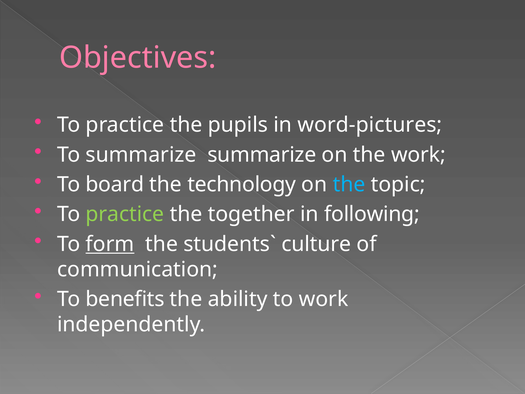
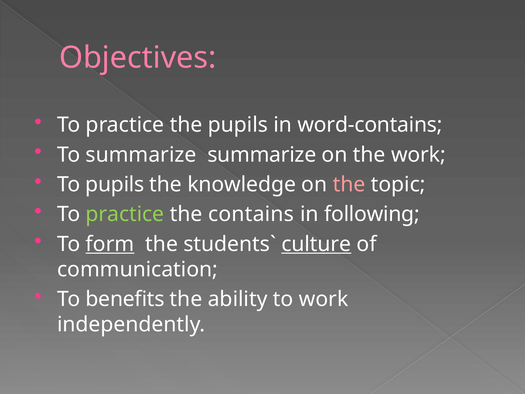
word-pictures: word-pictures -> word-contains
To board: board -> pupils
technology: technology -> knowledge
the at (349, 184) colour: light blue -> pink
together: together -> contains
culture underline: none -> present
